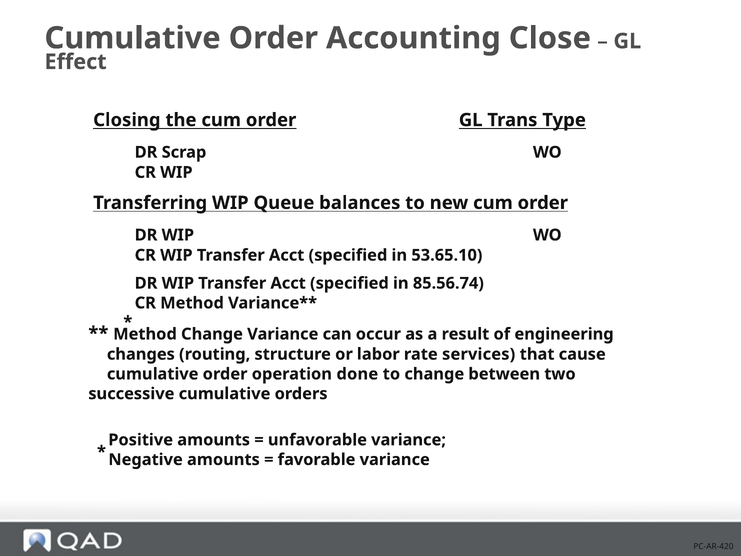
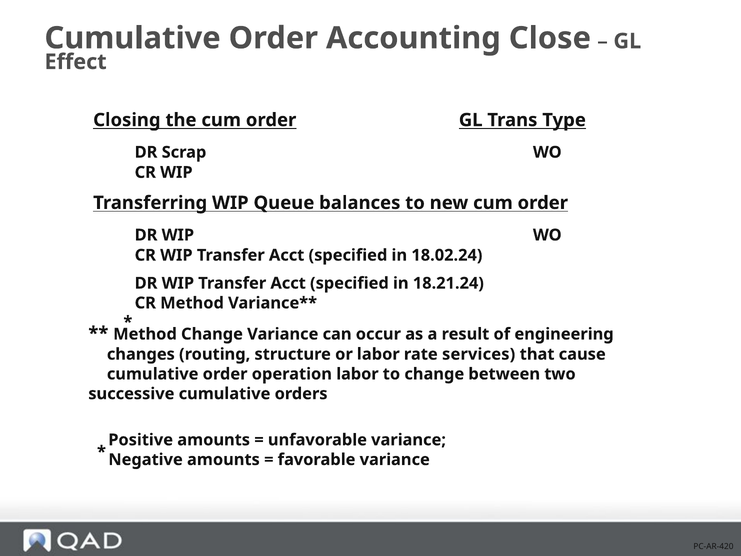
53.65.10: 53.65.10 -> 18.02.24
85.56.74: 85.56.74 -> 18.21.24
operation done: done -> labor
